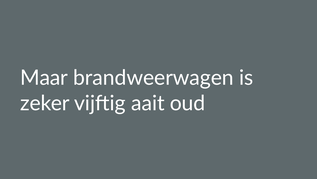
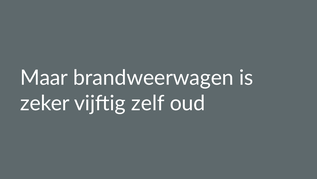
aait: aait -> zelf
